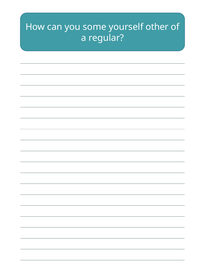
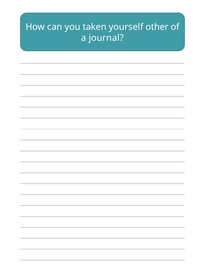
some: some -> taken
regular: regular -> journal
